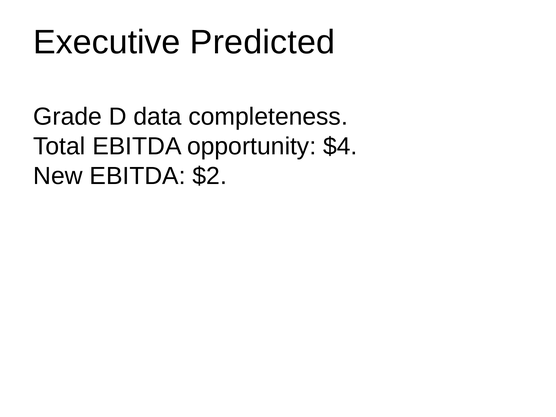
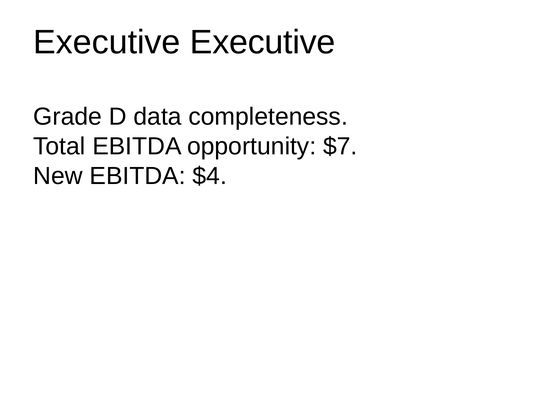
Executive Predicted: Predicted -> Executive
$4: $4 -> $7
$2: $2 -> $4
